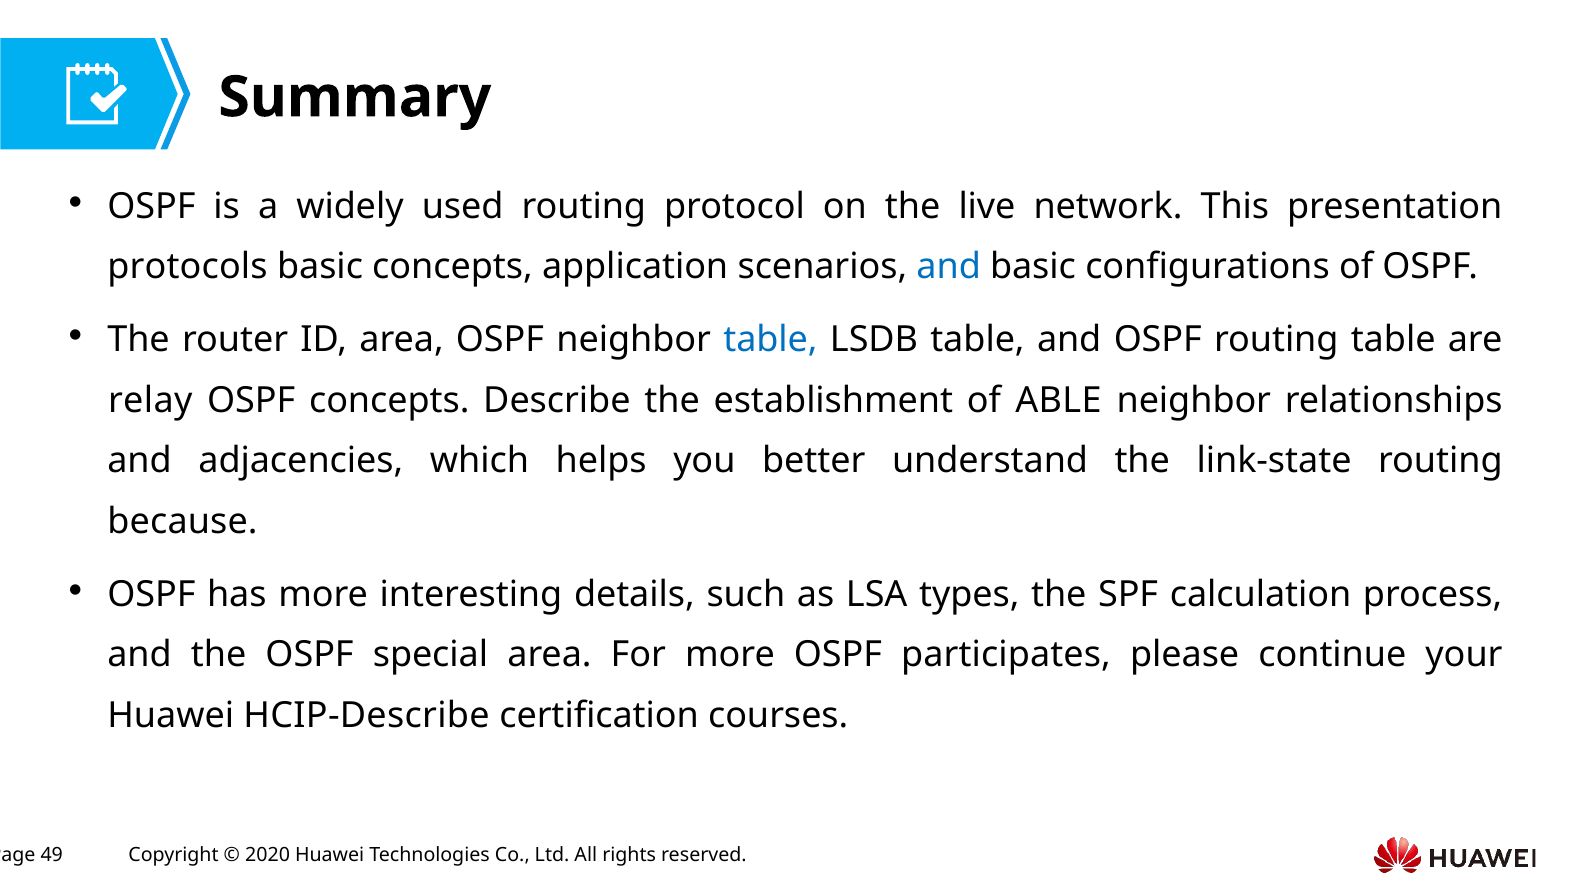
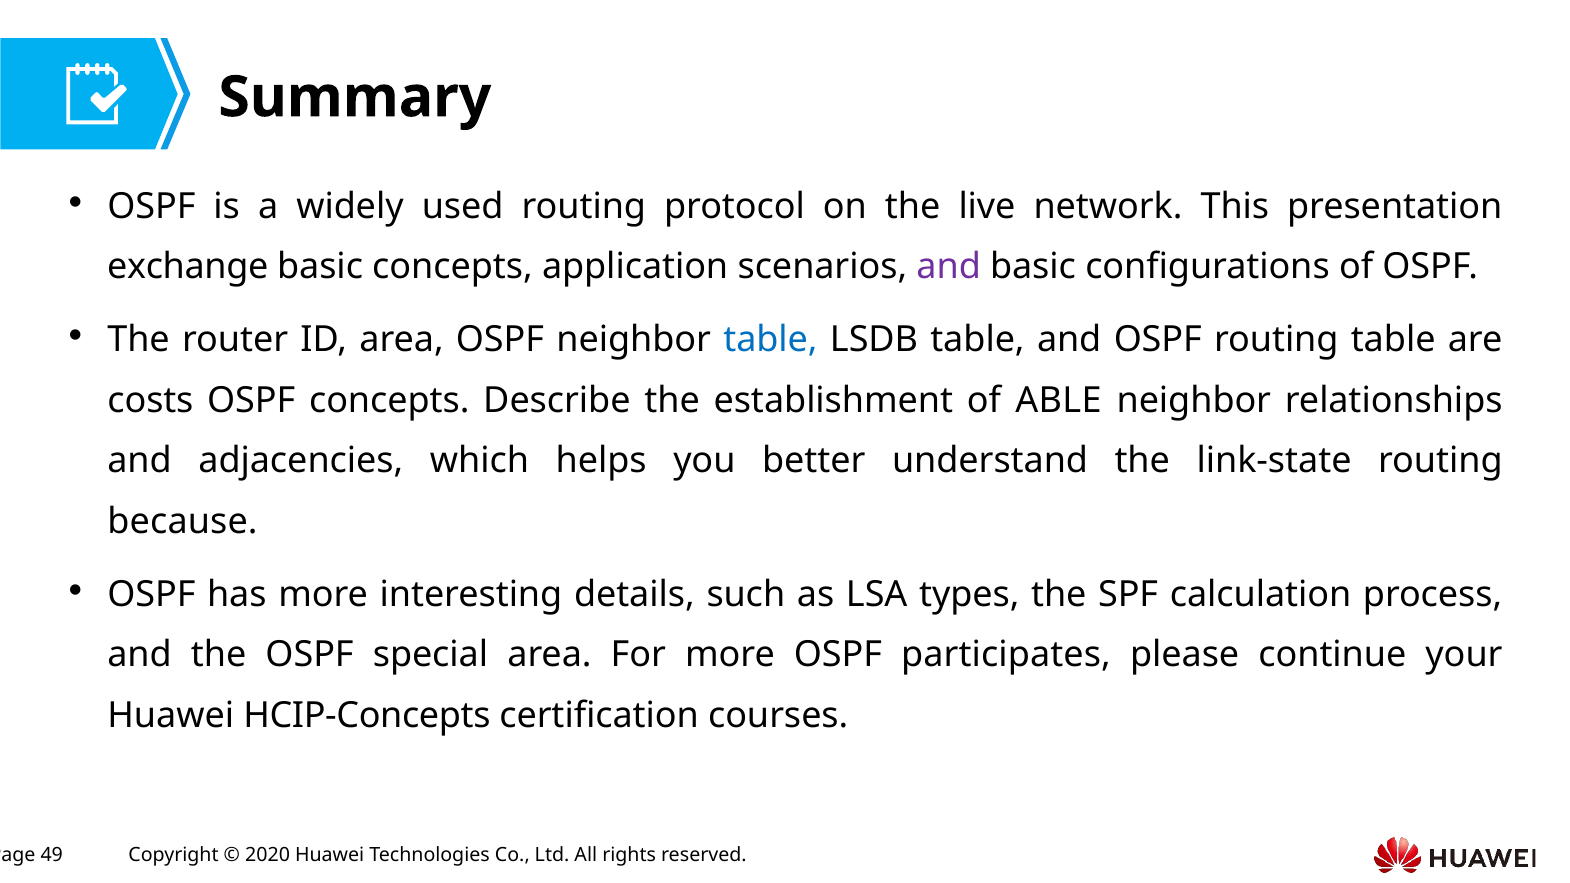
protocols: protocols -> exchange
and at (949, 267) colour: blue -> purple
relay: relay -> costs
HCIP-Describe: HCIP-Describe -> HCIP-Concepts
